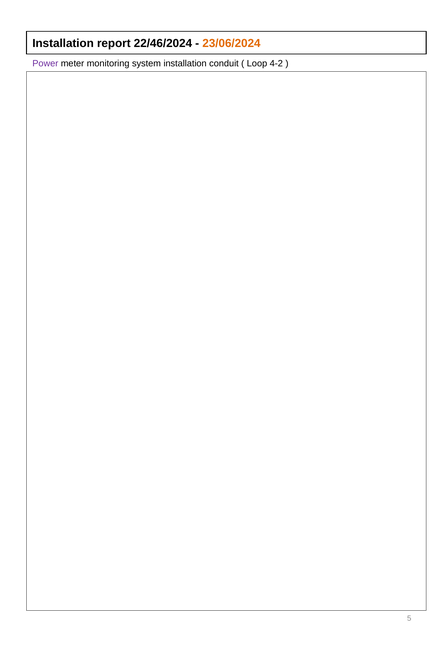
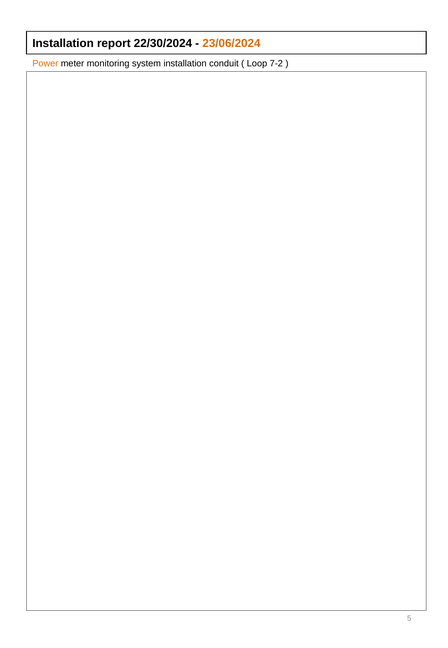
22/46/2024: 22/46/2024 -> 22/30/2024
Power colour: purple -> orange
4-2: 4-2 -> 7-2
